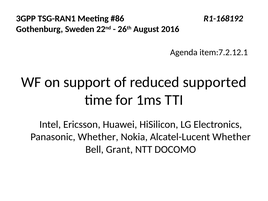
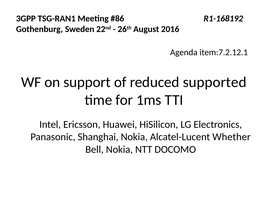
Panasonic Whether: Whether -> Shanghai
Bell Grant: Grant -> Nokia
